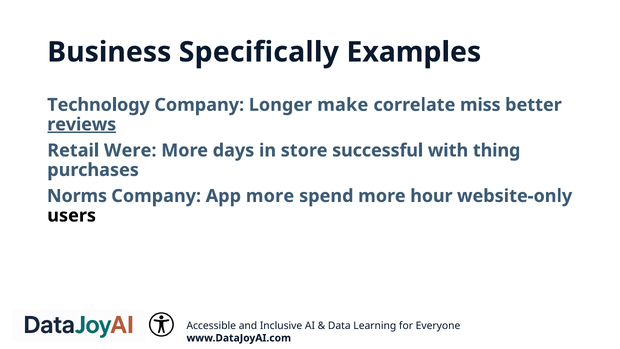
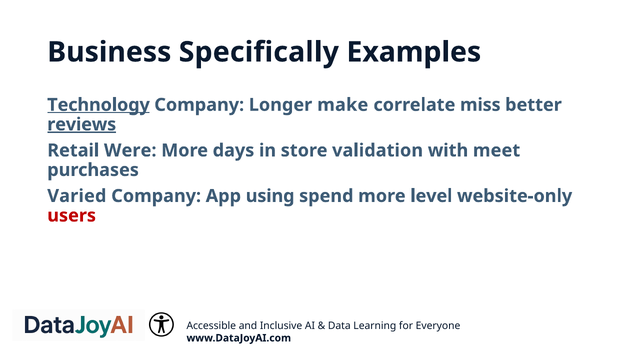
Technology underline: none -> present
successful: successful -> validation
thing: thing -> meet
Norms: Norms -> Varied
App more: more -> using
hour: hour -> level
users colour: black -> red
